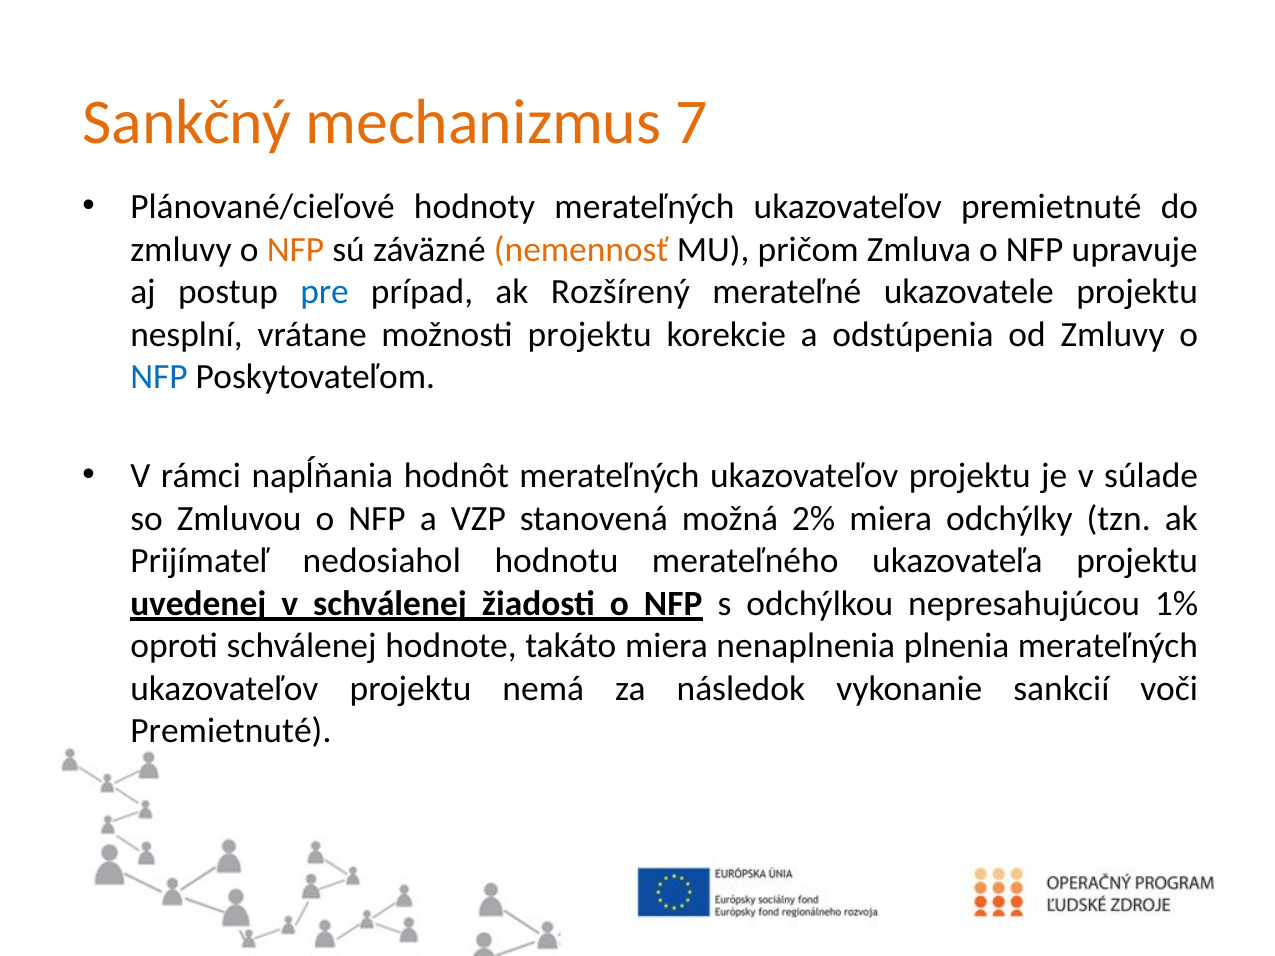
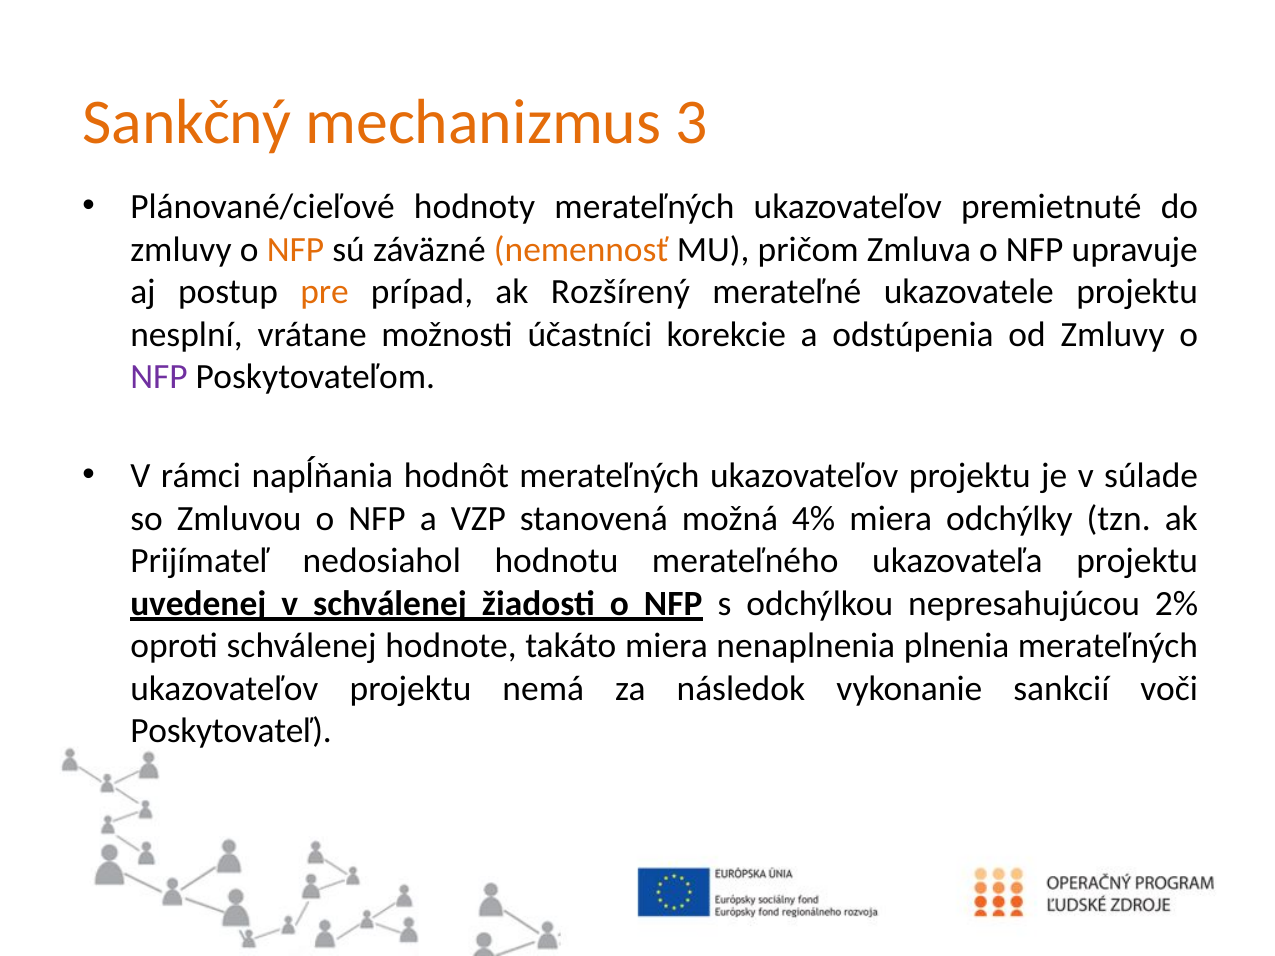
7: 7 -> 3
pre colour: blue -> orange
možnosti projektu: projektu -> účastníci
NFP at (159, 377) colour: blue -> purple
2%: 2% -> 4%
1%: 1% -> 2%
Premietnuté at (231, 731): Premietnuté -> Poskytovateľ
